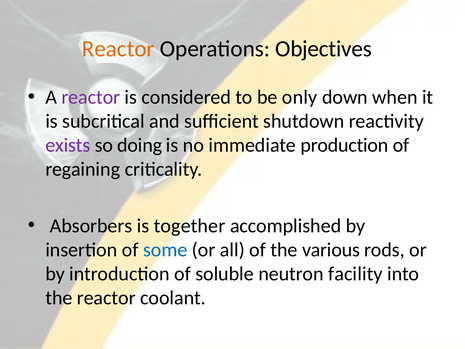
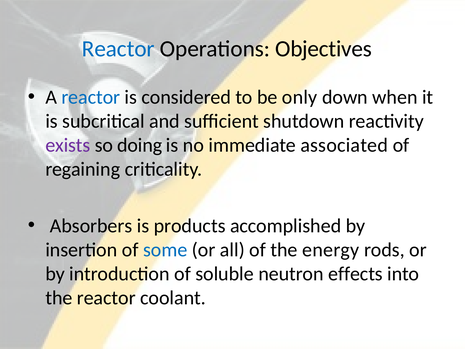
Reactor at (118, 49) colour: orange -> blue
reactor at (91, 97) colour: purple -> blue
production: production -> associated
together: together -> products
various: various -> energy
facility: facility -> effects
